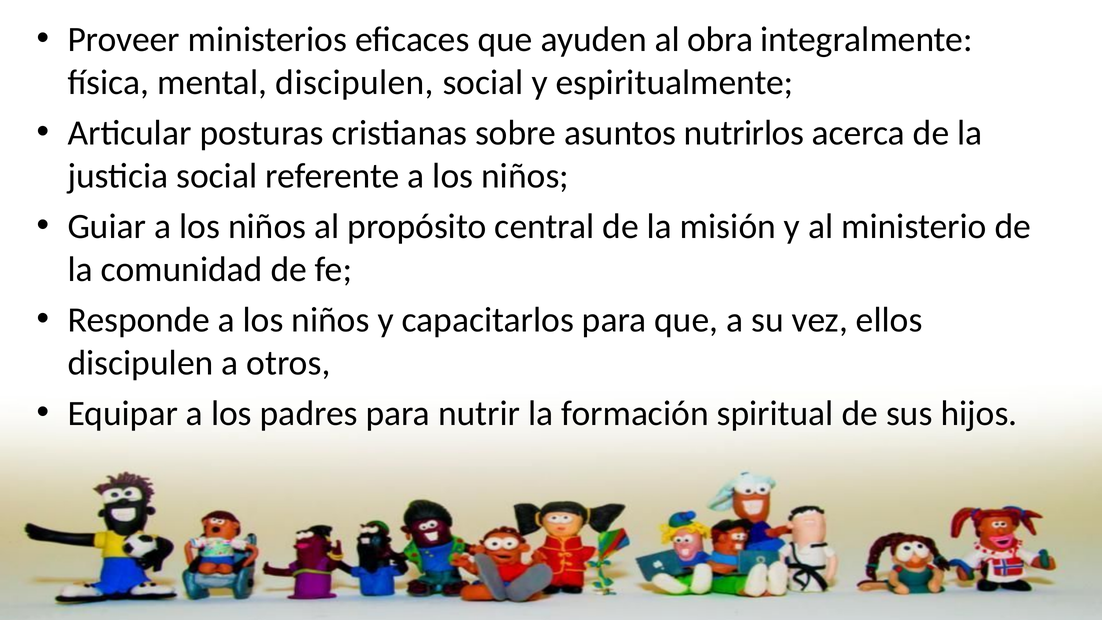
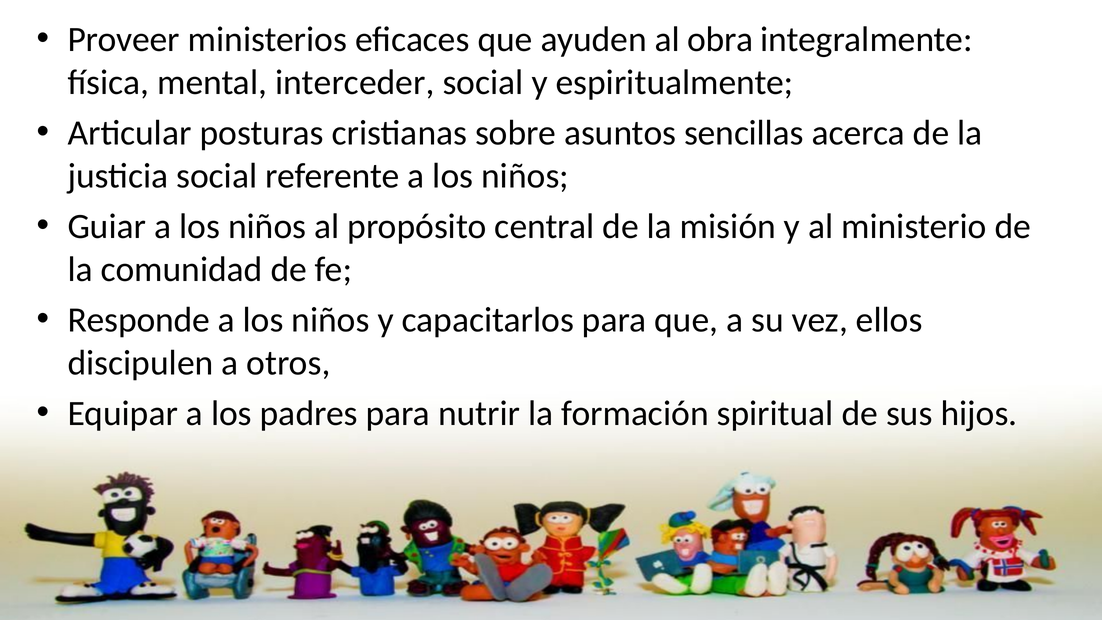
mental discipulen: discipulen -> interceder
nutrirlos: nutrirlos -> sencillas
